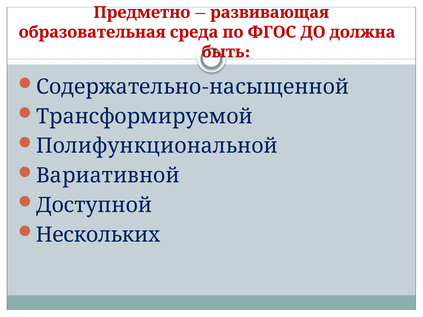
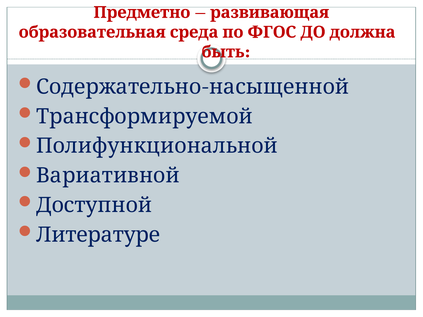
Нескольких: Нескольких -> Литературе
